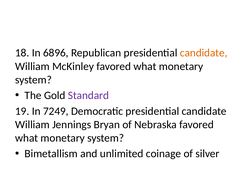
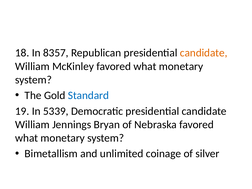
6896: 6896 -> 8357
Standard colour: purple -> blue
7249: 7249 -> 5339
